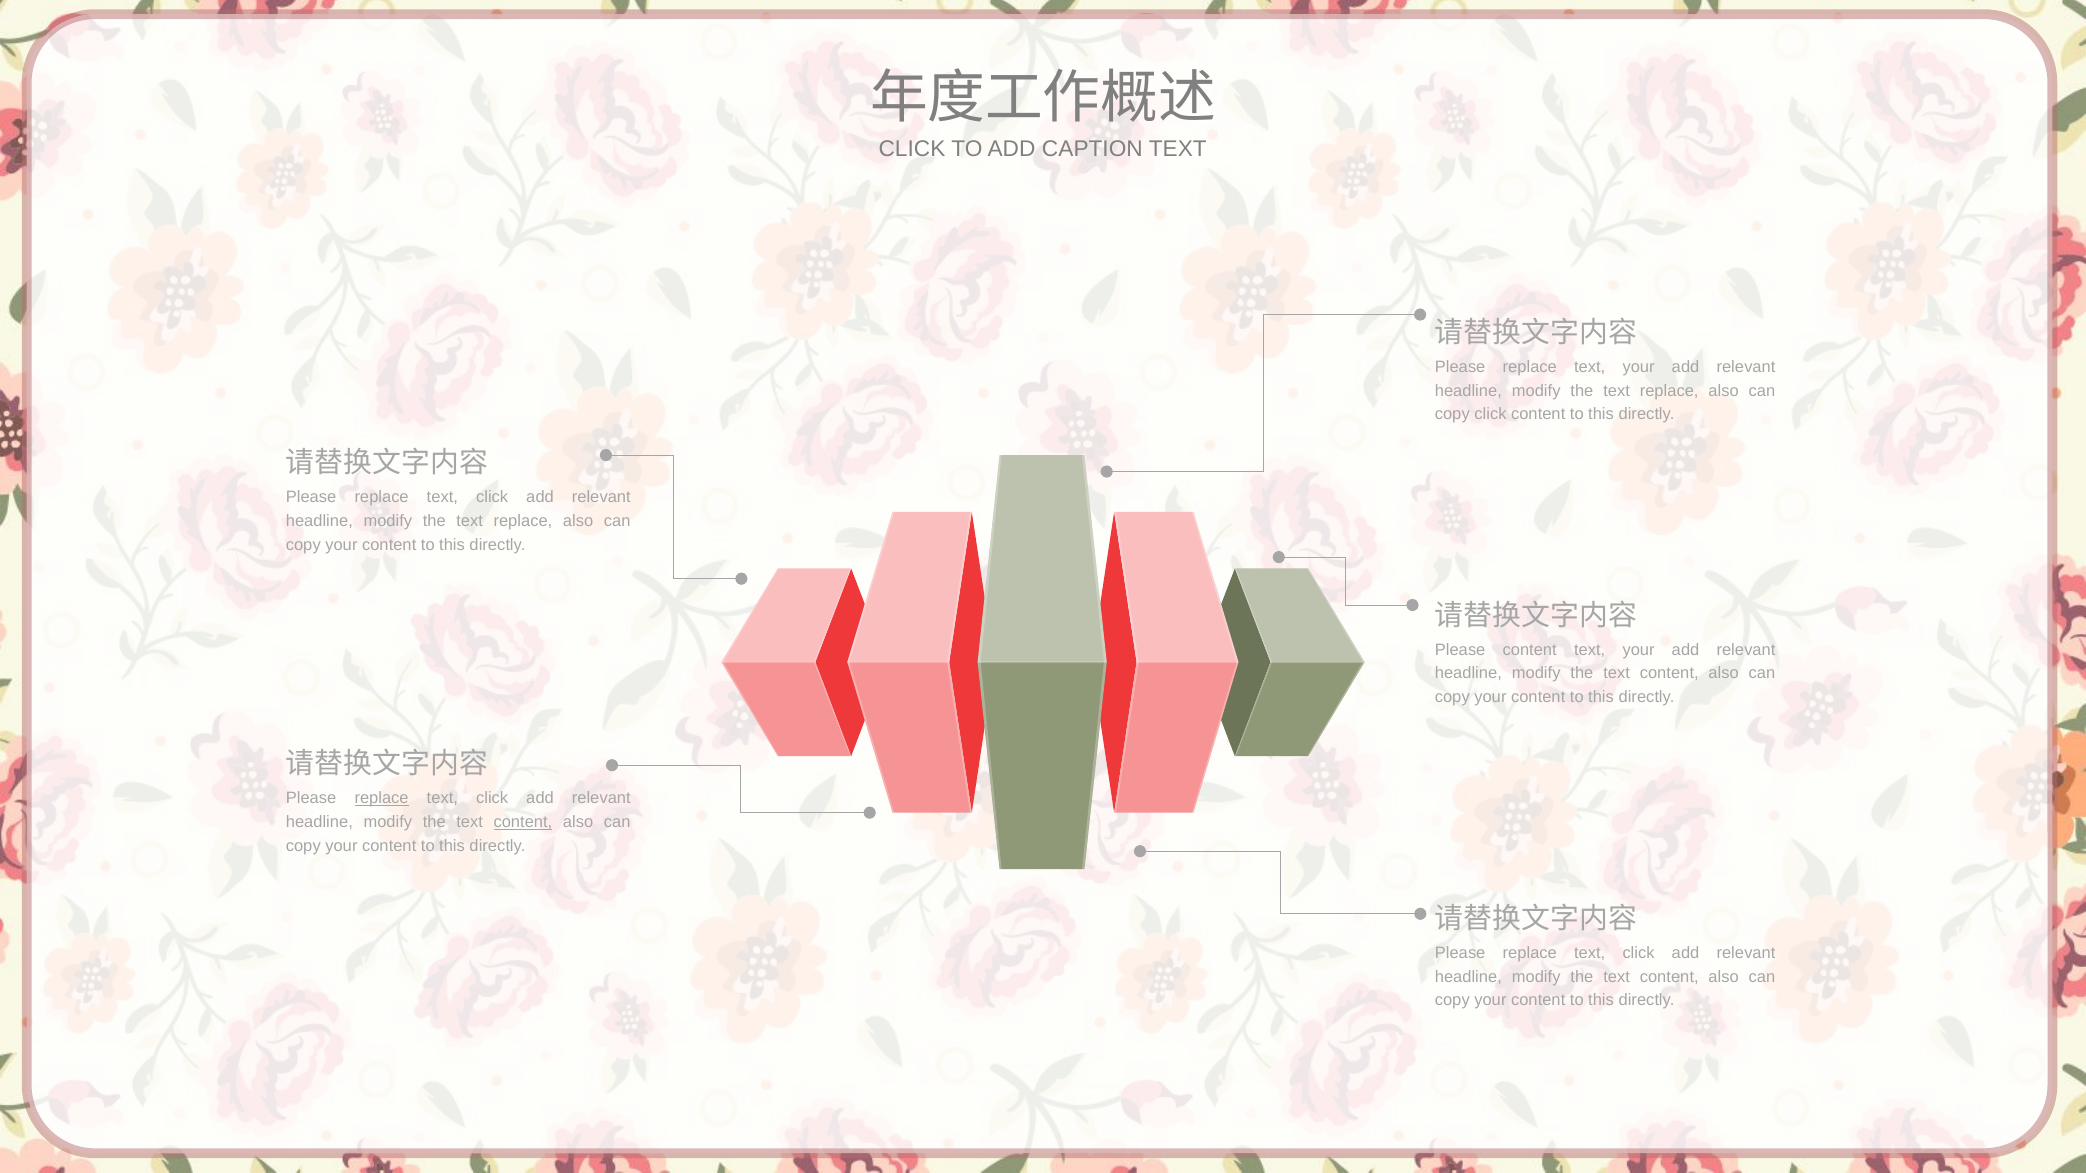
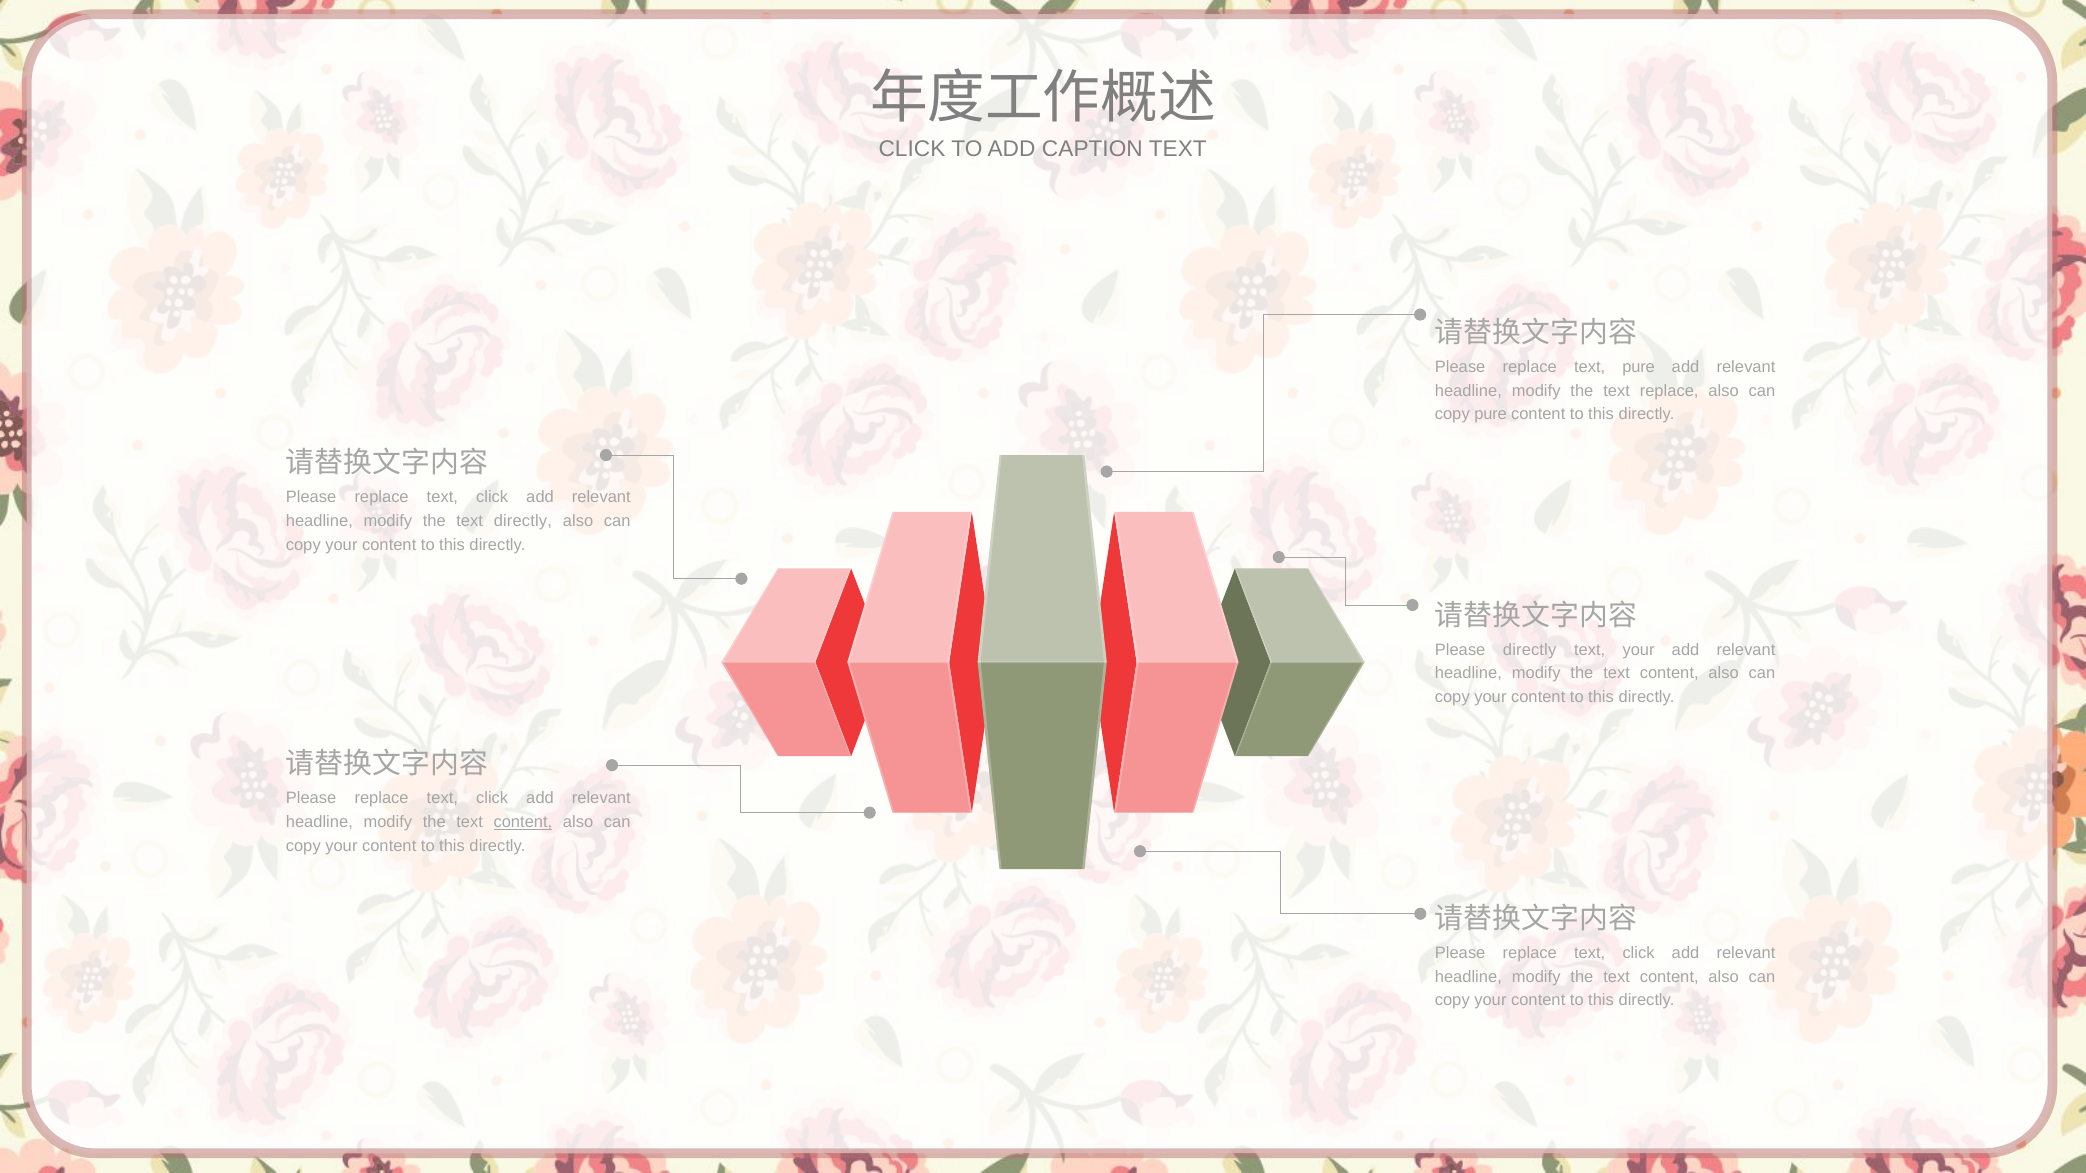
replace text your: your -> pure
copy click: click -> pure
replace at (523, 521): replace -> directly
Please content: content -> directly
replace at (382, 799) underline: present -> none
